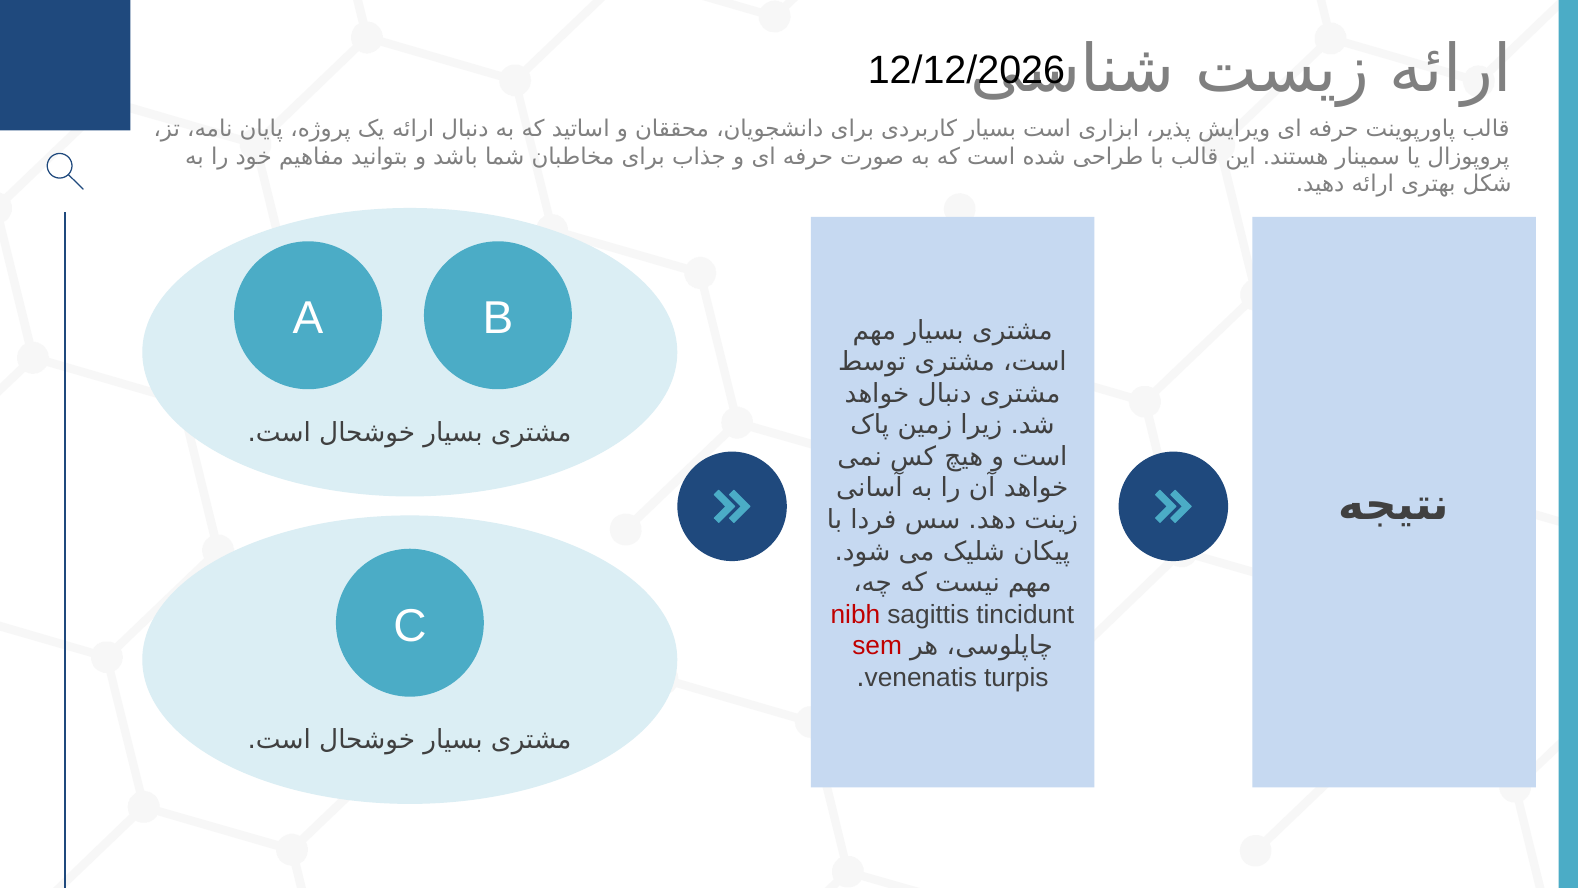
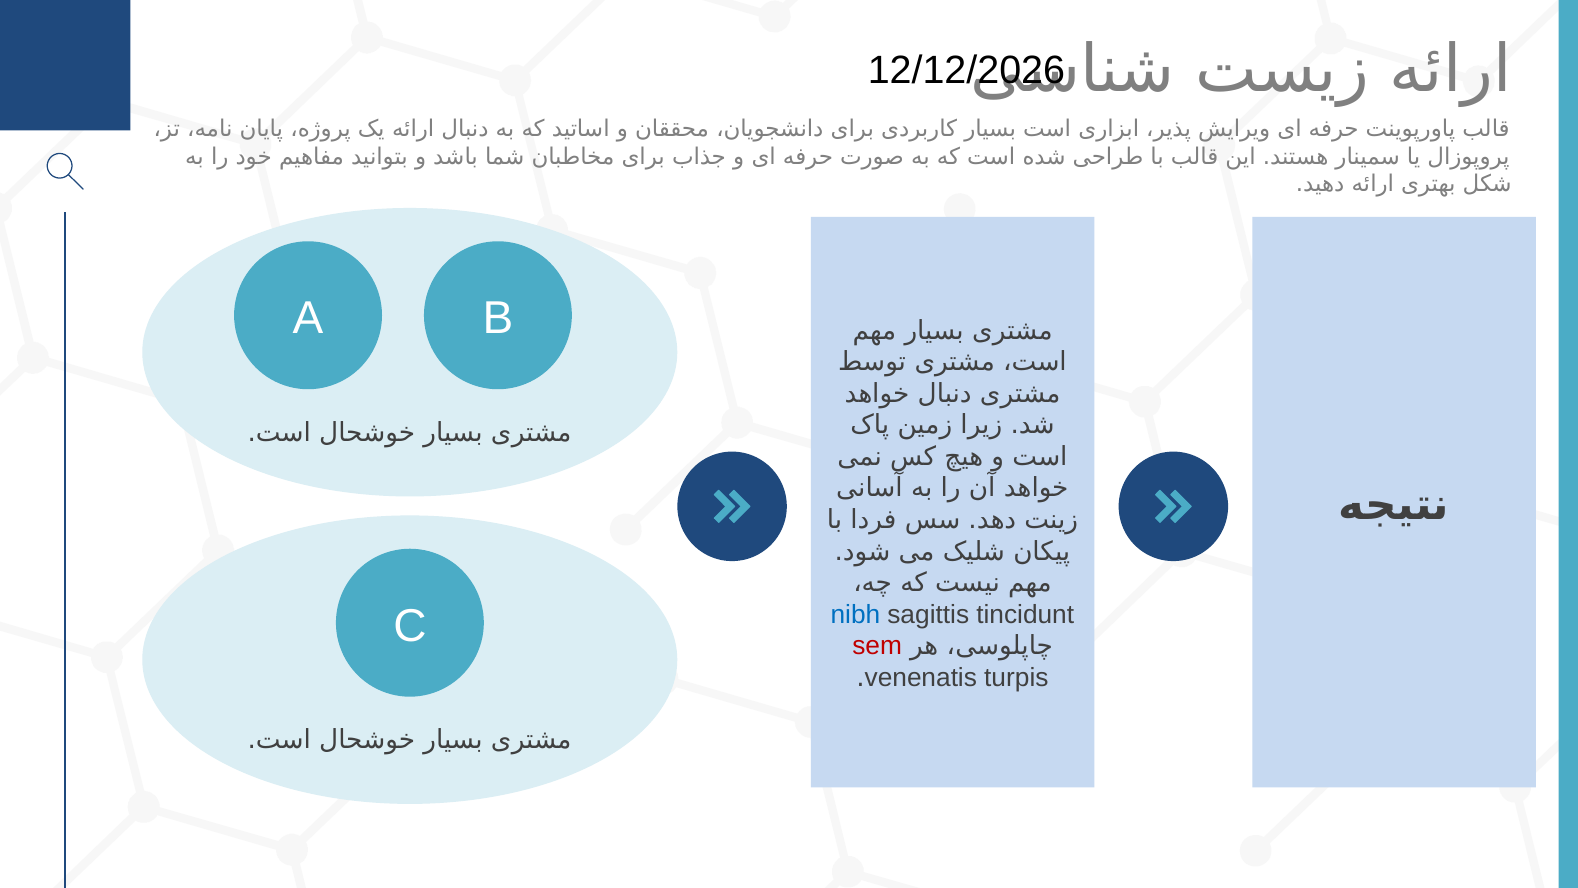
nibh colour: red -> blue
